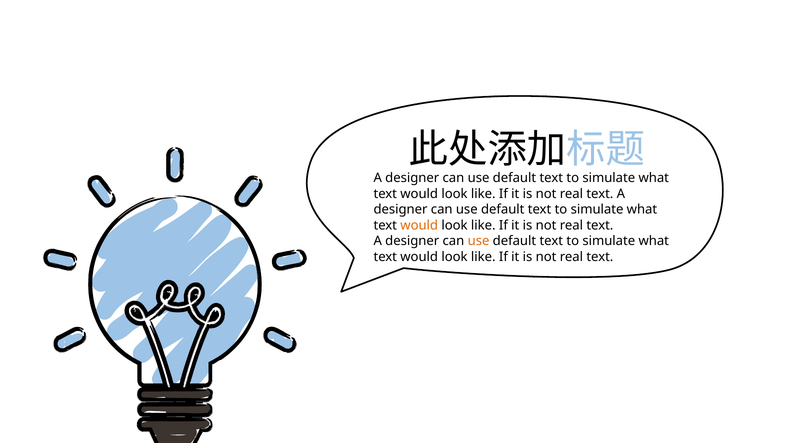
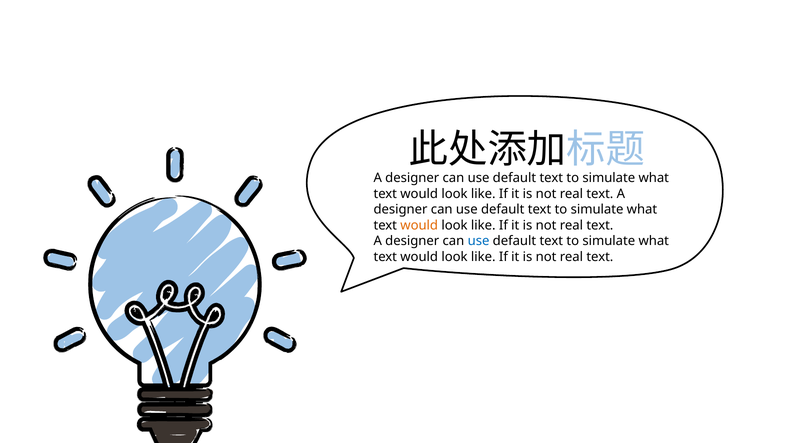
use at (479, 241) colour: orange -> blue
